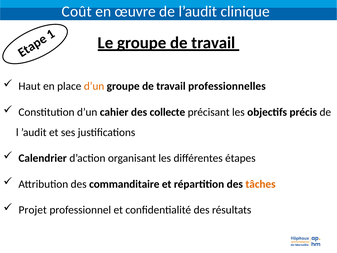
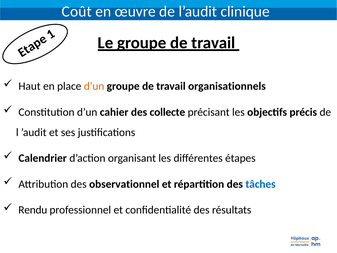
professionnelles: professionnelles -> organisationnels
commanditaire: commanditaire -> observationnel
tâches colour: orange -> blue
Projet: Projet -> Rendu
